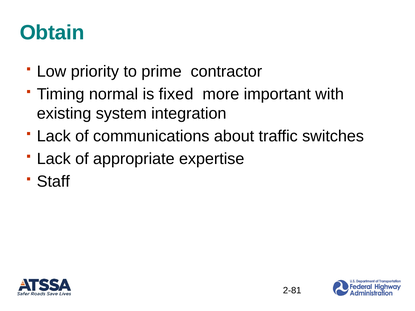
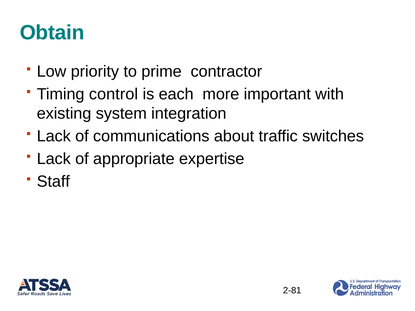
normal: normal -> control
fixed: fixed -> each
